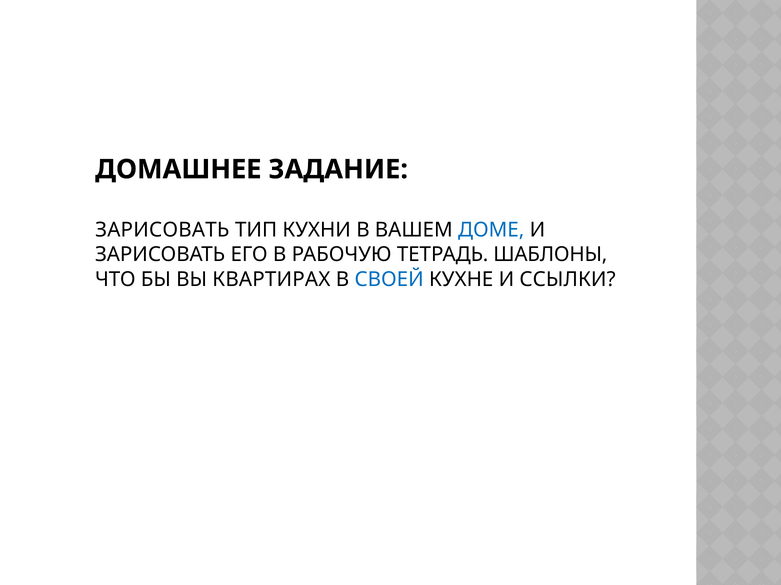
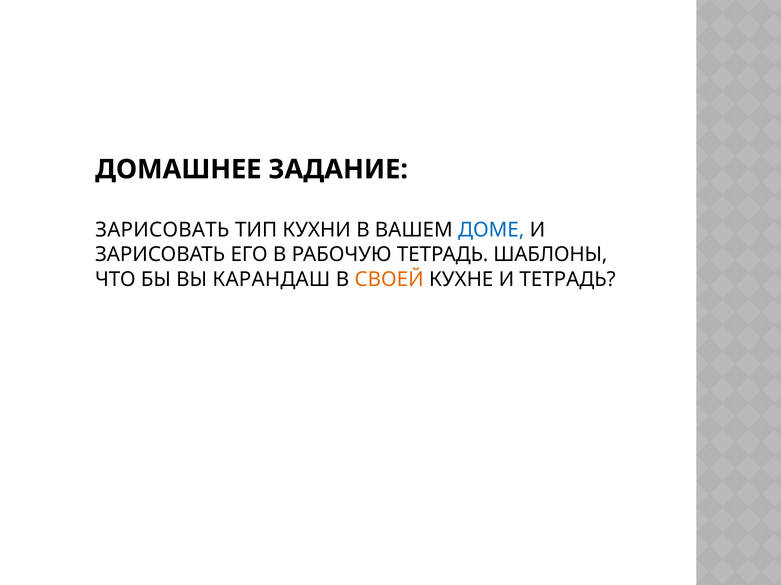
КВАРТИРАХ: КВАРТИРАХ -> КАРАНДАШ
СВОЕЙ colour: blue -> orange
И ССЫЛКИ: ССЫЛКИ -> ТЕТРАДЬ
